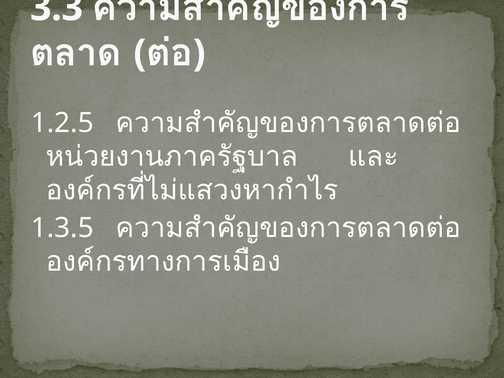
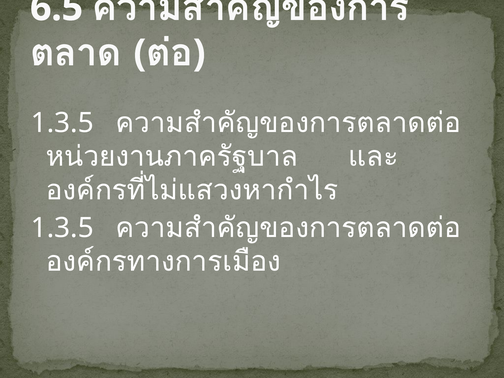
3.3: 3.3 -> 6.5
1.2.5 at (62, 123): 1.2.5 -> 1.3.5
